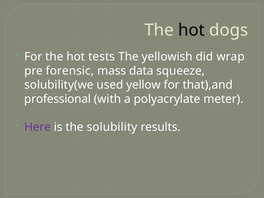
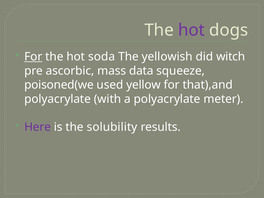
hot at (191, 30) colour: black -> purple
For at (33, 57) underline: none -> present
tests: tests -> soda
wrap: wrap -> witch
forensic: forensic -> ascorbic
solubility(we: solubility(we -> poisoned(we
professional at (58, 99): professional -> polyacrylate
